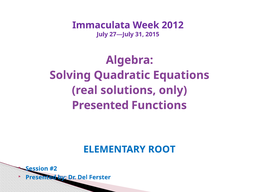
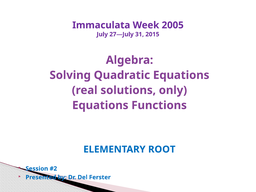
2012: 2012 -> 2005
Presented at (100, 105): Presented -> Equations
